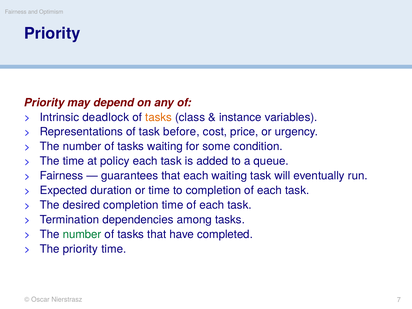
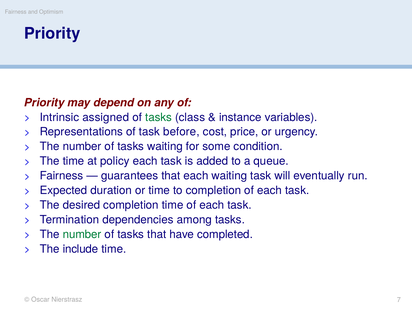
deadlock: deadlock -> assigned
tasks at (159, 117) colour: orange -> green
The priority: priority -> include
